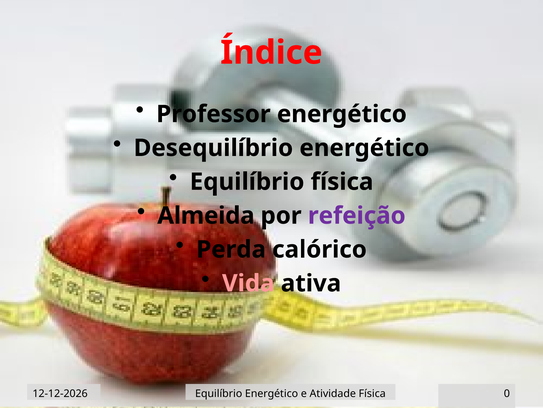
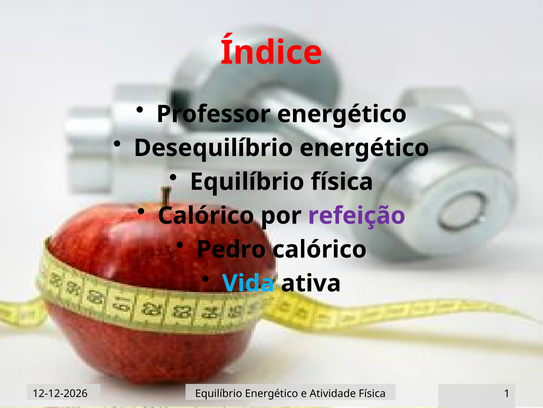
Almeida at (206, 215): Almeida -> Calórico
Perda: Perda -> Pedro
Vida colour: pink -> light blue
0: 0 -> 1
